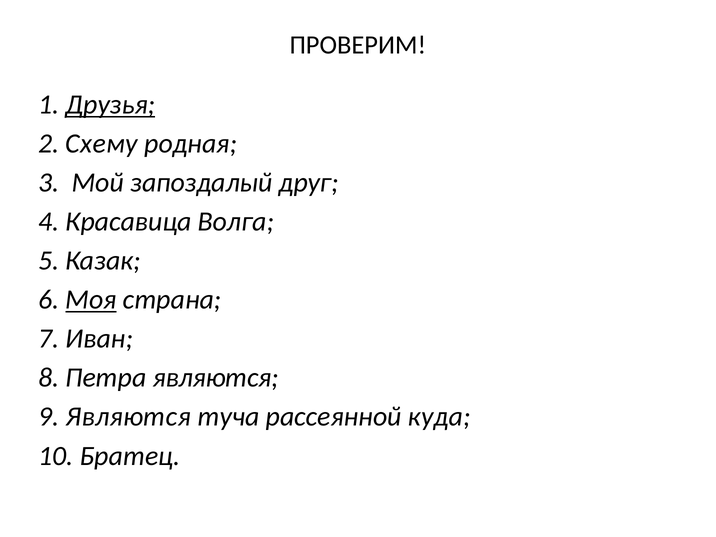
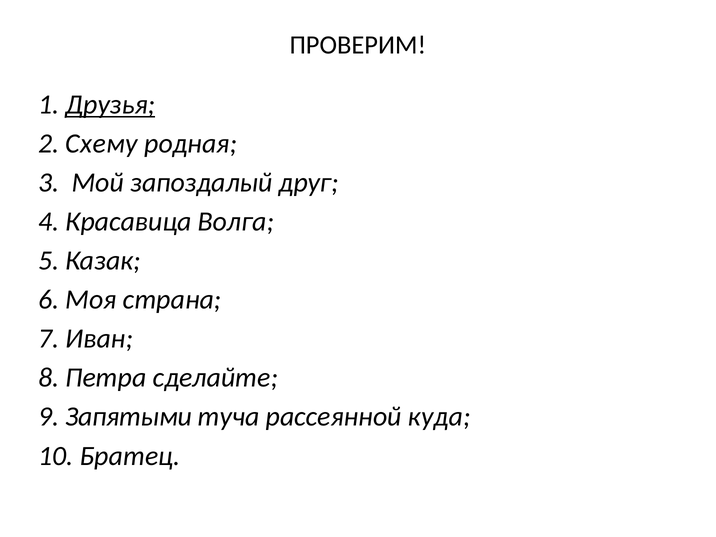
Моя underline: present -> none
Петра являются: являются -> сделайте
9 Являются: Являются -> Запятыми
